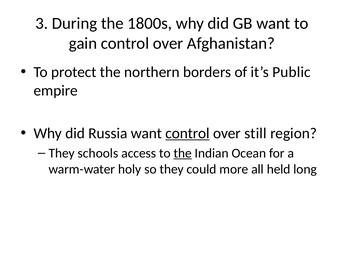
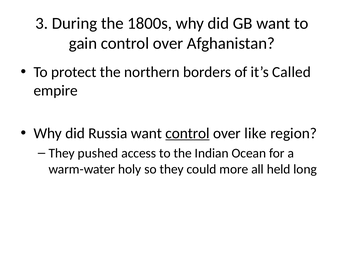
Public: Public -> Called
still: still -> like
schools: schools -> pushed
the at (183, 153) underline: present -> none
